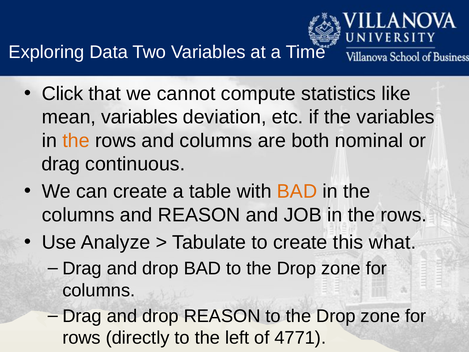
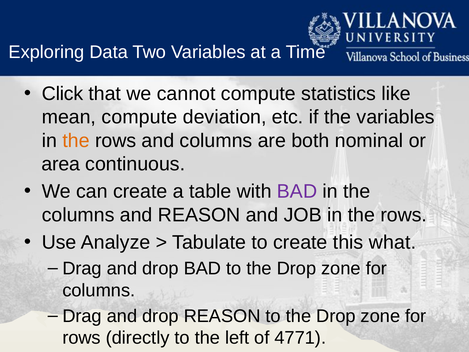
mean variables: variables -> compute
drag at (61, 164): drag -> area
BAD at (297, 191) colour: orange -> purple
